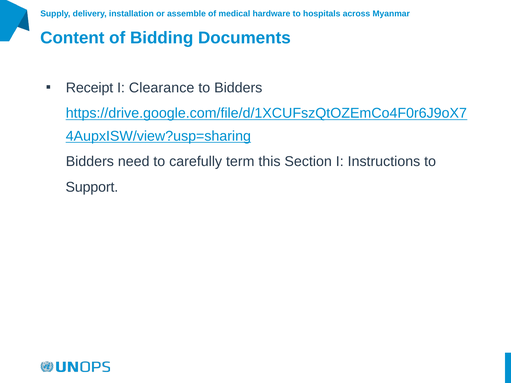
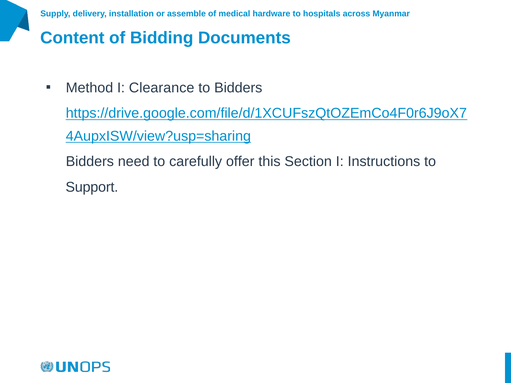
Receipt: Receipt -> Method
term: term -> offer
